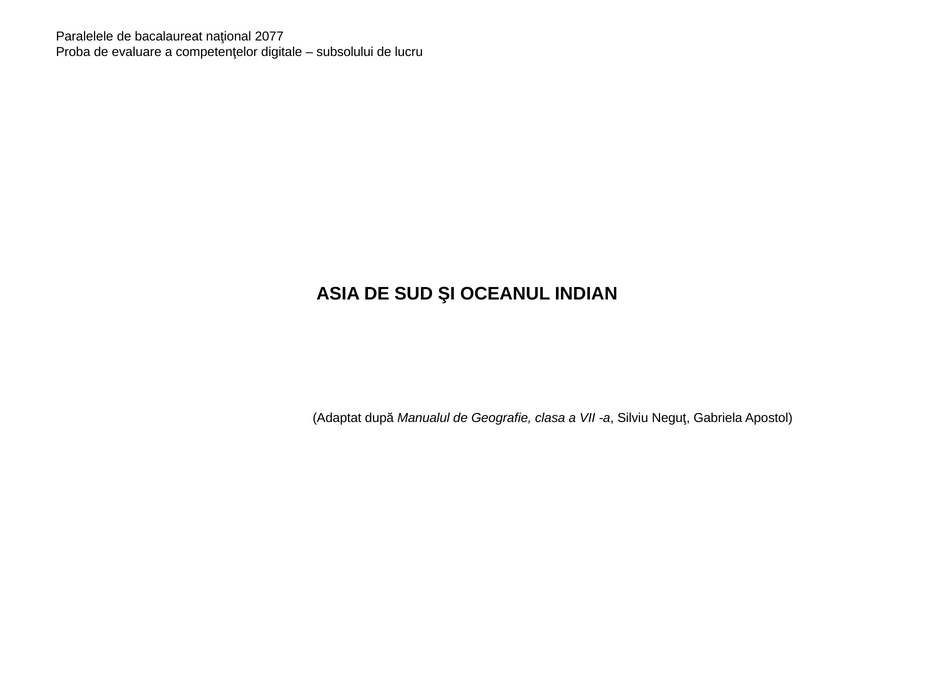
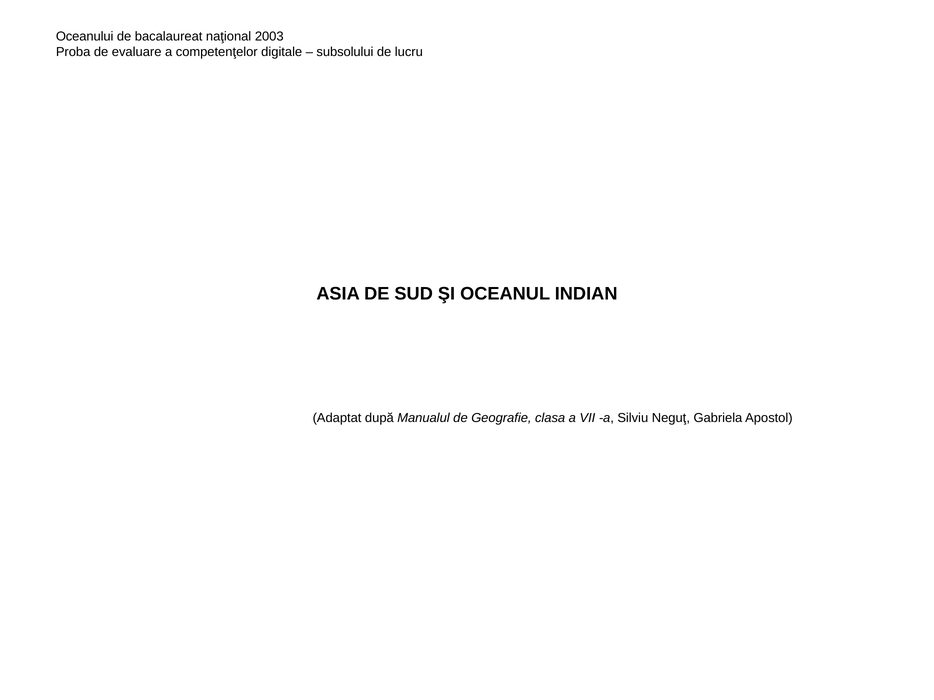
Paralelele: Paralelele -> Oceanului
2077: 2077 -> 2003
